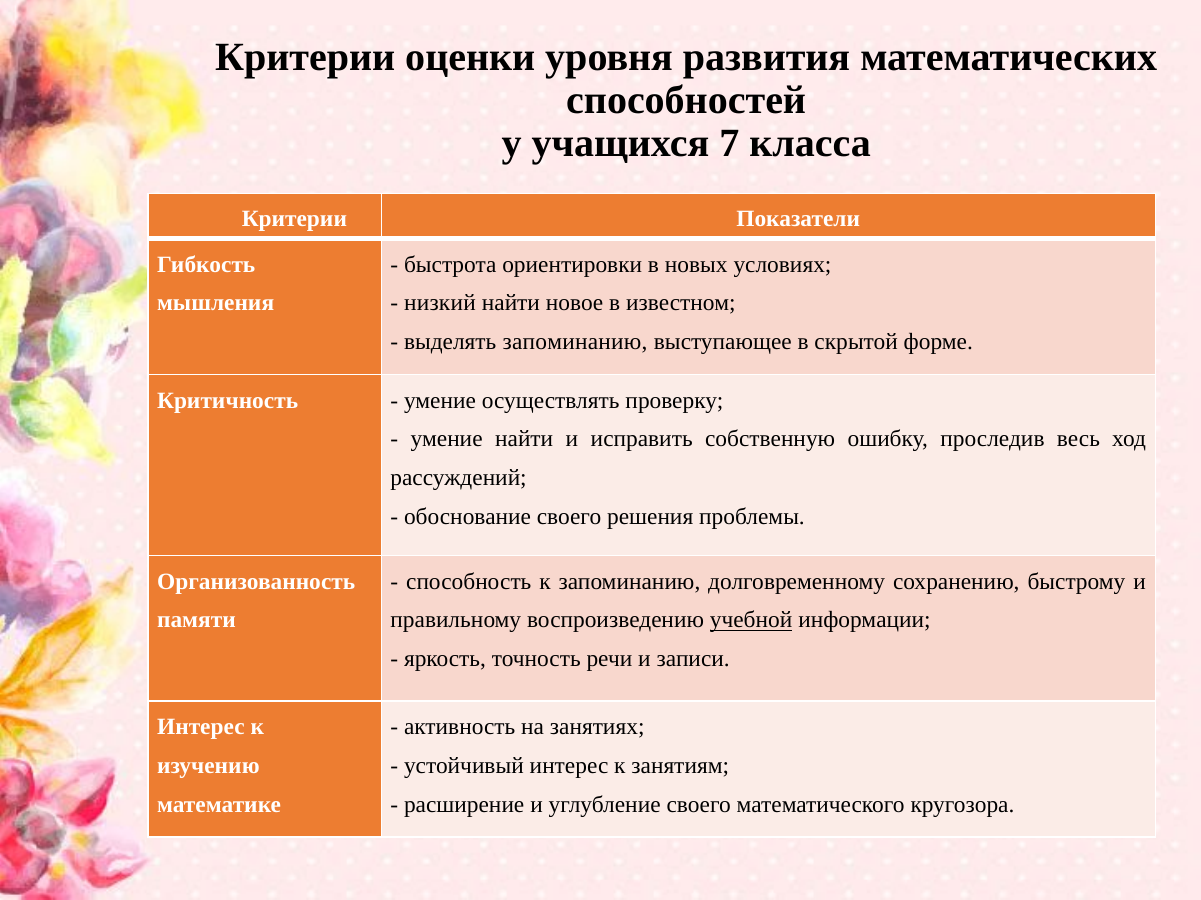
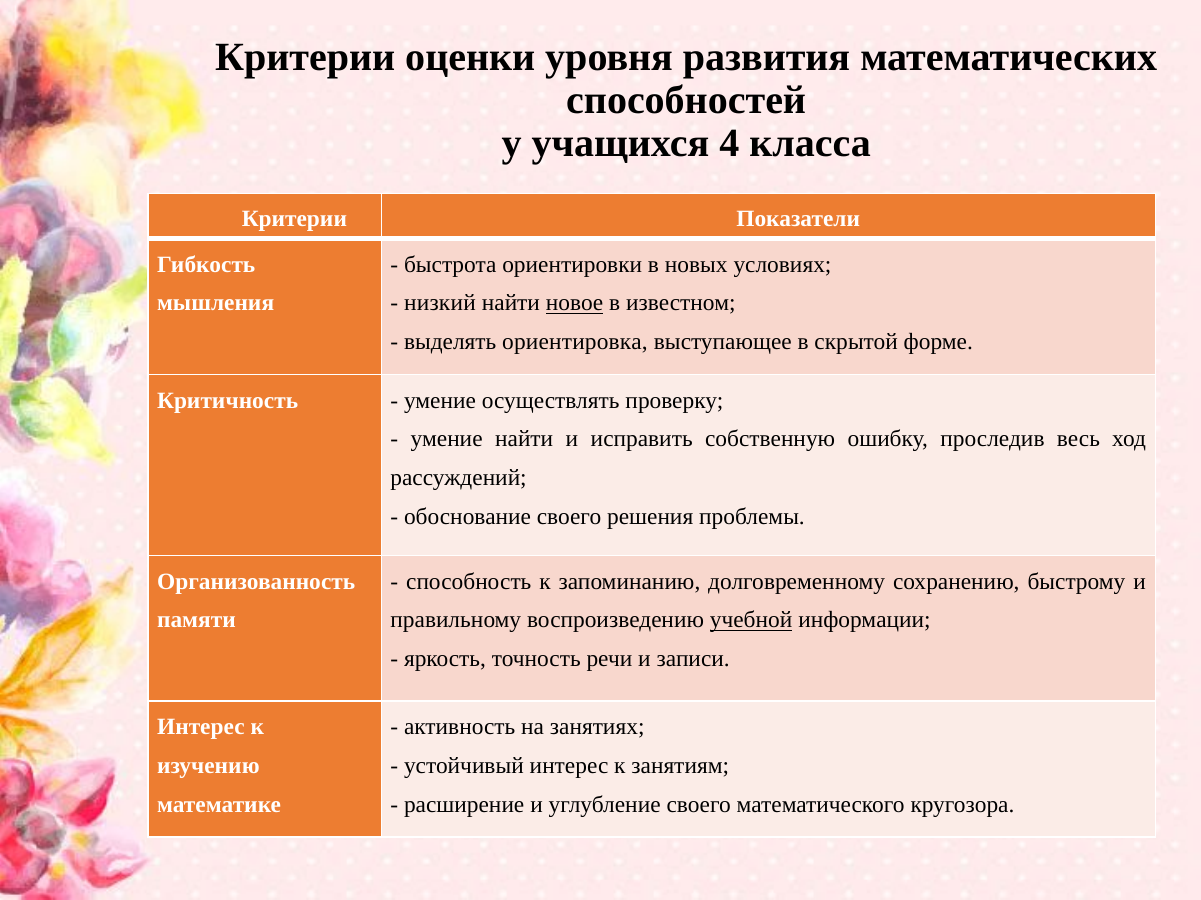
7: 7 -> 4
новое underline: none -> present
выделять запоминанию: запоминанию -> ориентировка
